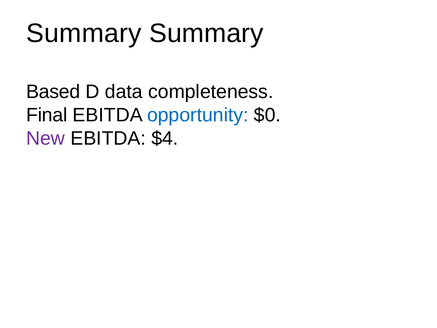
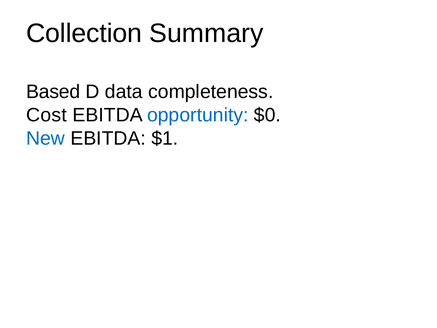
Summary at (84, 33): Summary -> Collection
Final: Final -> Cost
New colour: purple -> blue
$4: $4 -> $1
